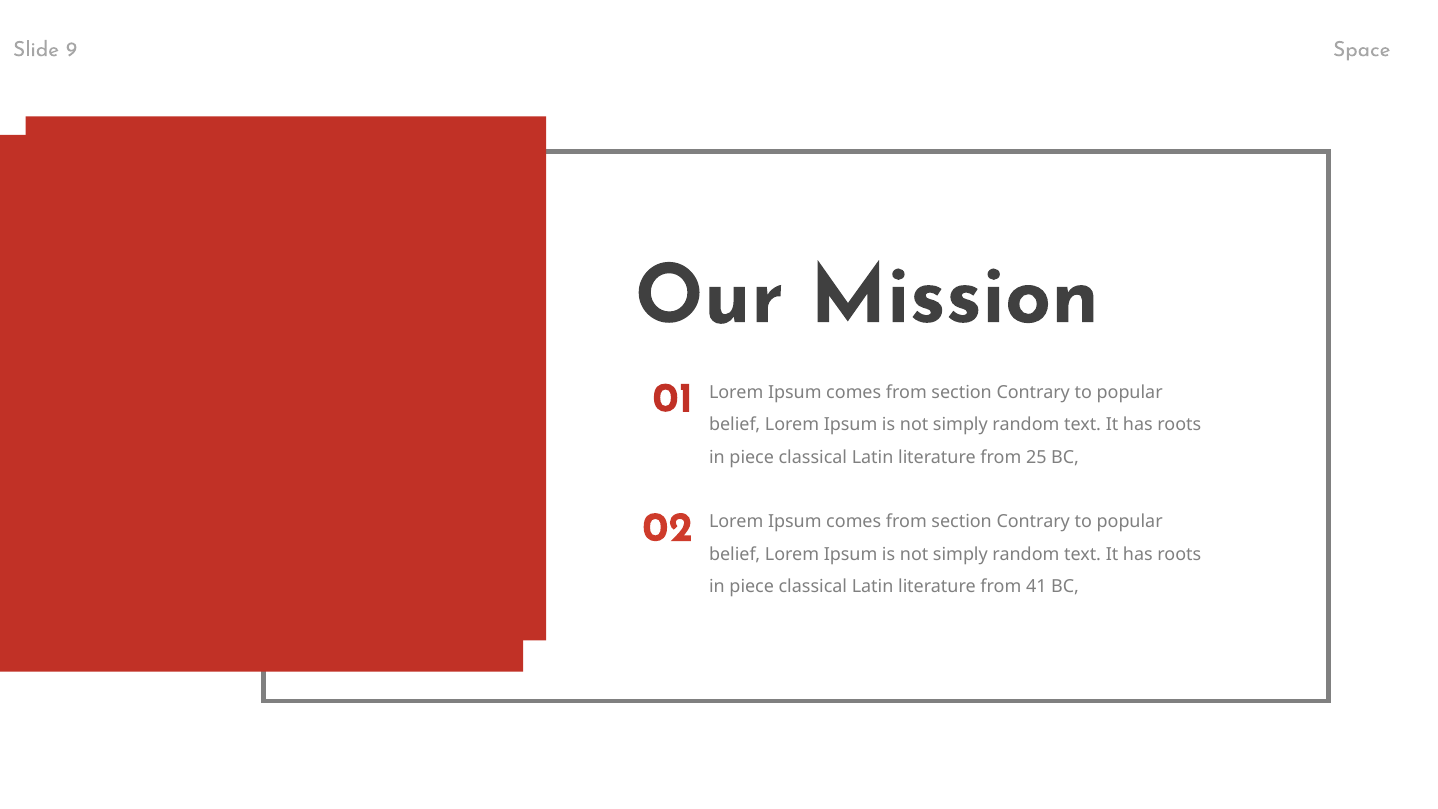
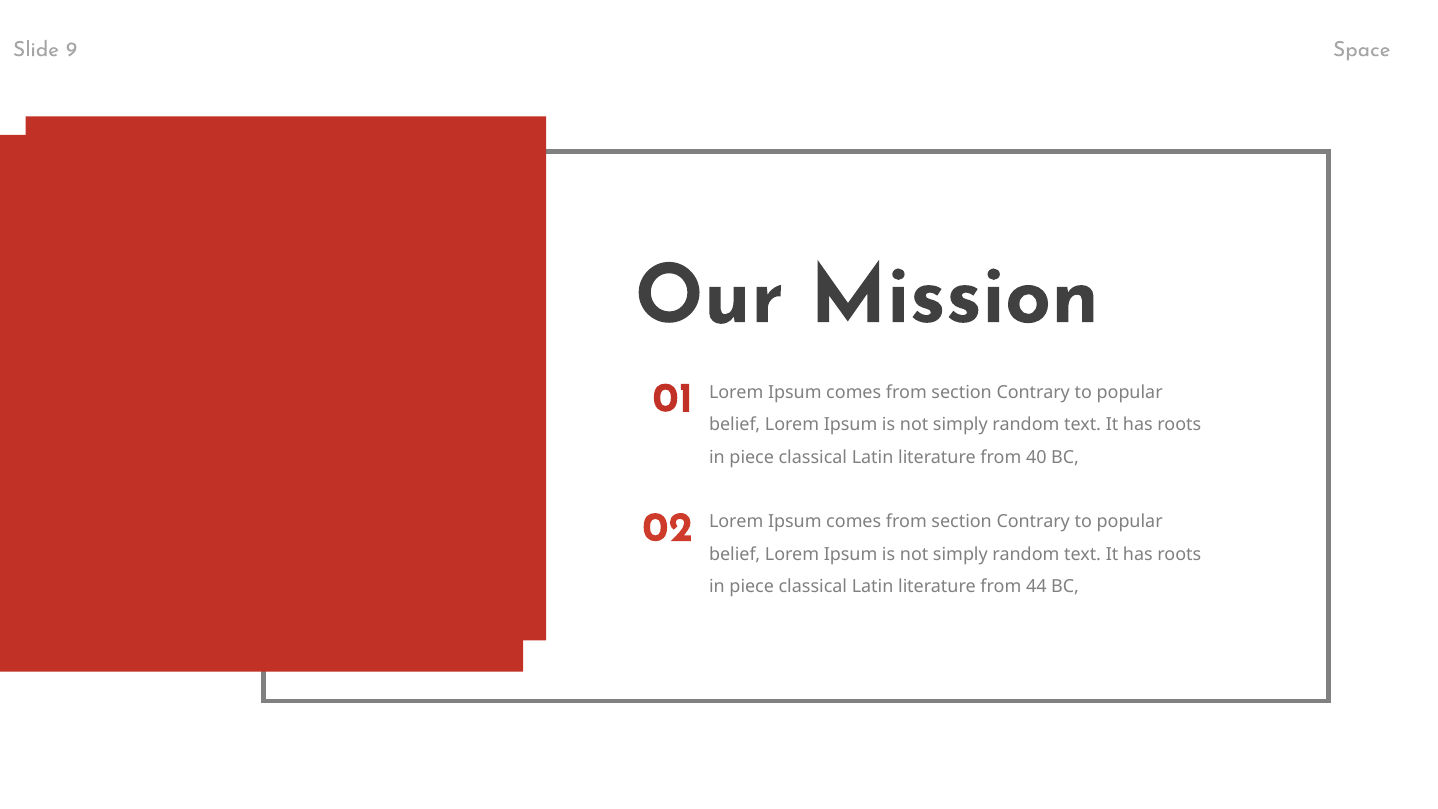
25: 25 -> 40
41: 41 -> 44
